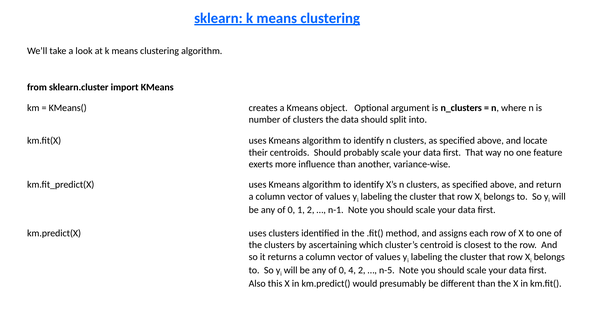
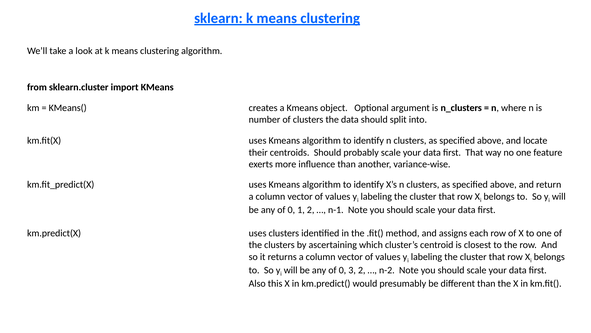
4: 4 -> 3
n-5: n-5 -> n-2
